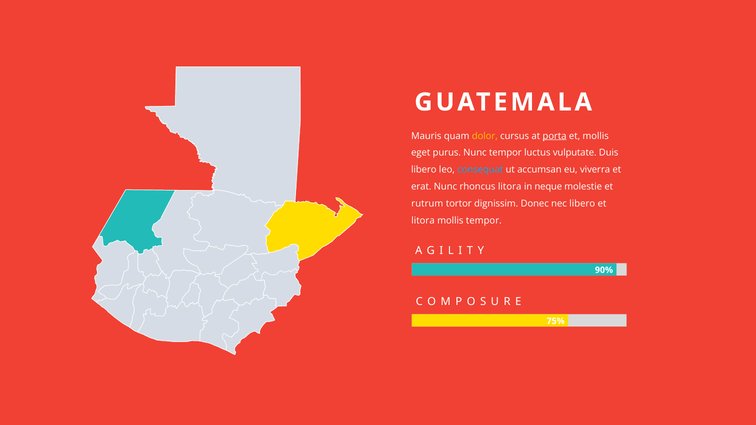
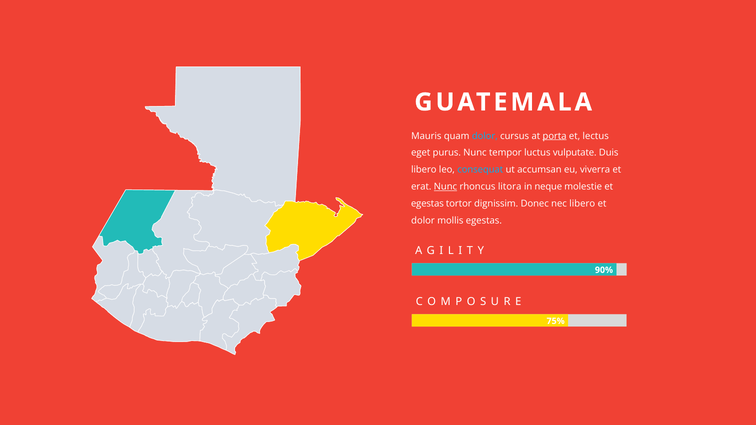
dolor at (485, 136) colour: yellow -> light blue
et mollis: mollis -> lectus
Nunc at (445, 187) underline: none -> present
rutrum at (427, 204): rutrum -> egestas
litora at (423, 221): litora -> dolor
mollis tempor: tempor -> egestas
